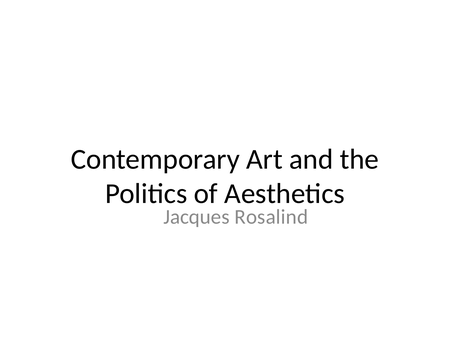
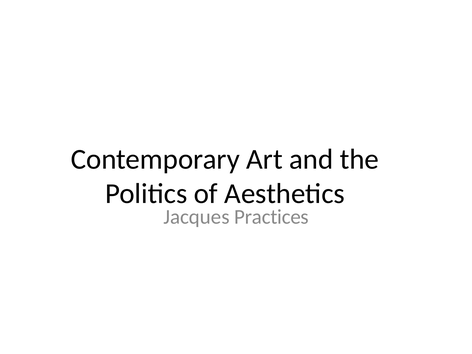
Rosalind: Rosalind -> Practices
